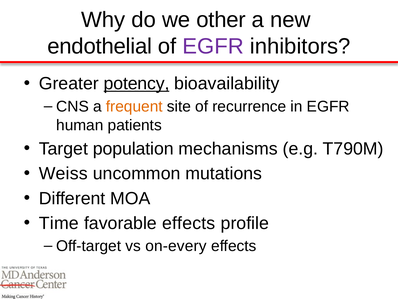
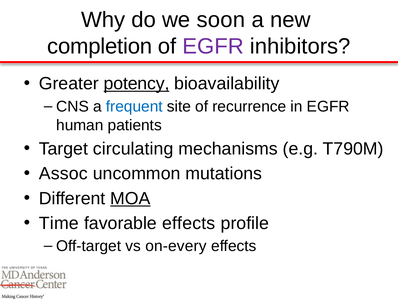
other: other -> soon
endothelial: endothelial -> completion
frequent colour: orange -> blue
population: population -> circulating
Weiss: Weiss -> Assoc
MOA underline: none -> present
